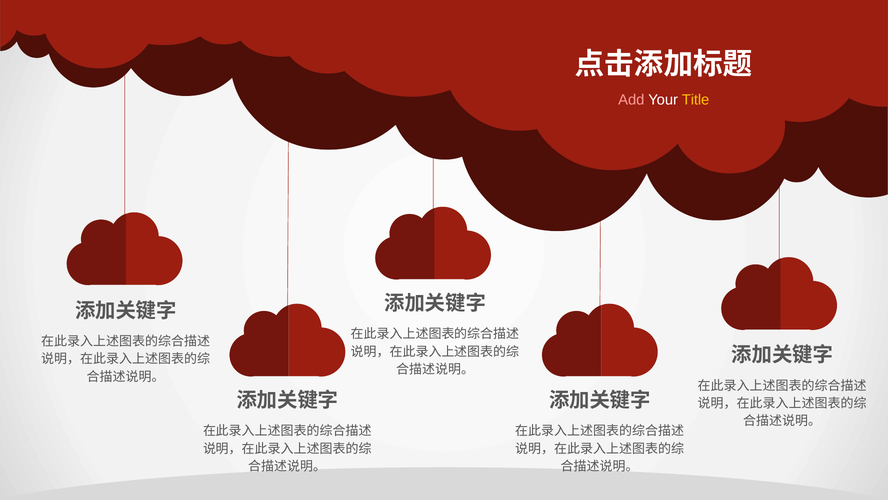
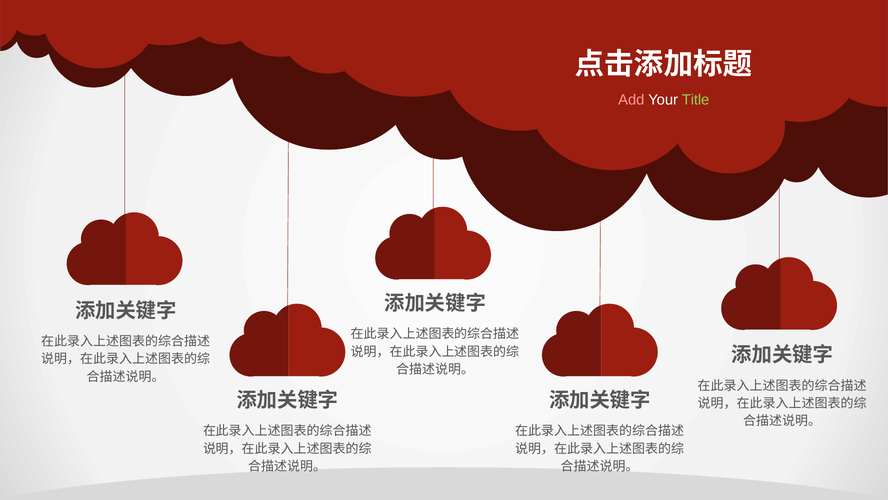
Title colour: yellow -> light green
